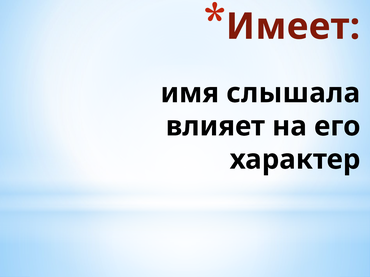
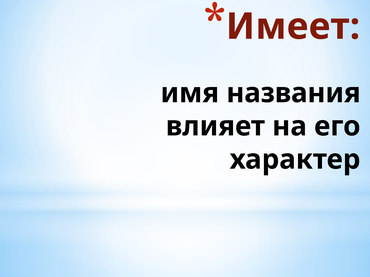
слышала: слышала -> названия
